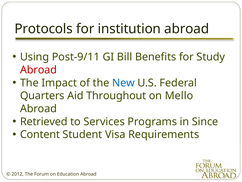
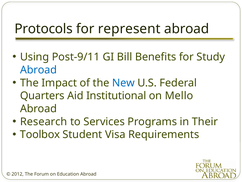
institution: institution -> represent
Abroad at (38, 70) colour: red -> blue
Throughout: Throughout -> Institutional
Retrieved: Retrieved -> Research
Since: Since -> Their
Content: Content -> Toolbox
